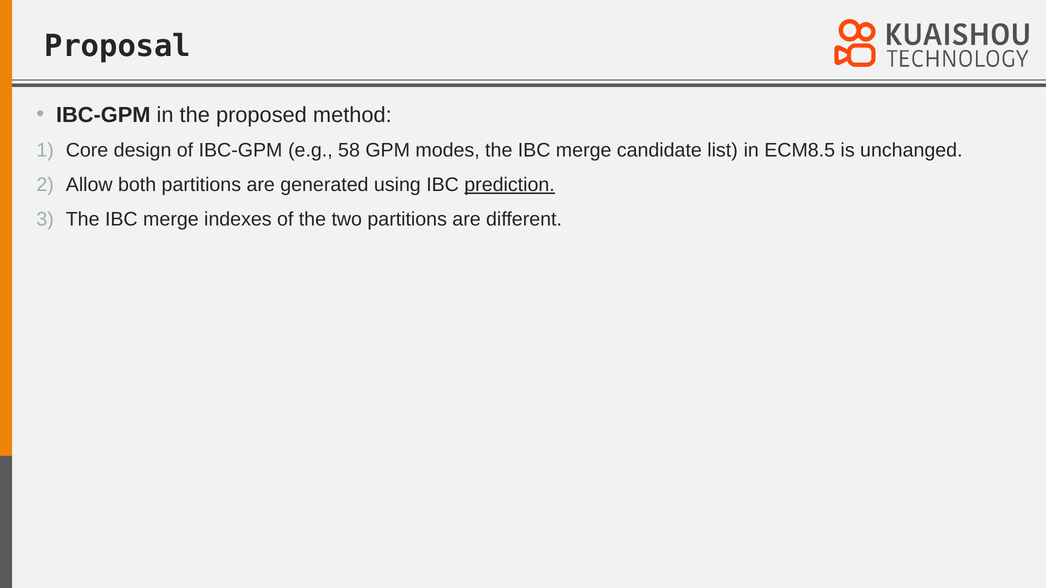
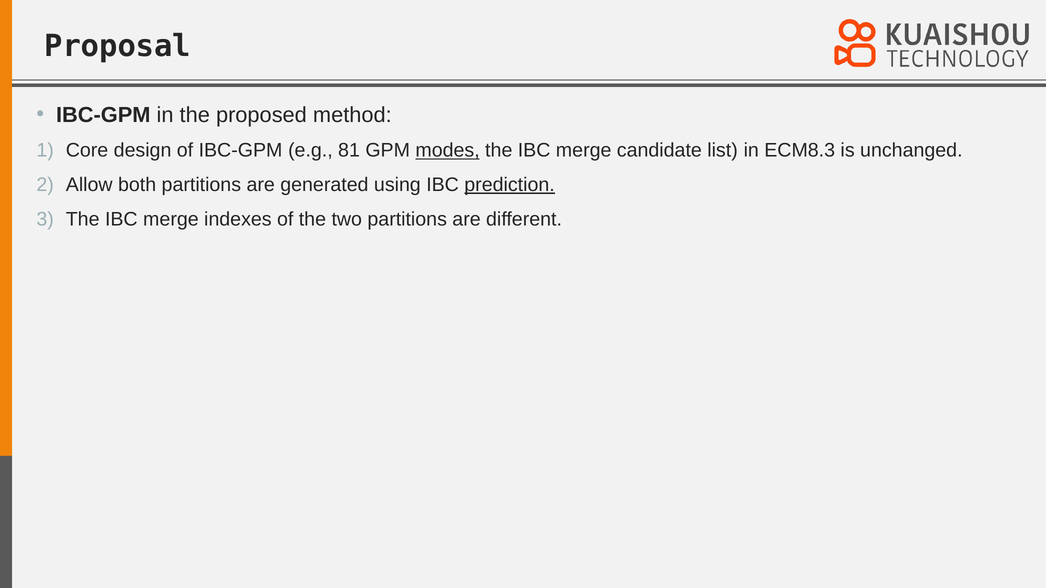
58: 58 -> 81
modes underline: none -> present
ECM8.5: ECM8.5 -> ECM8.3
